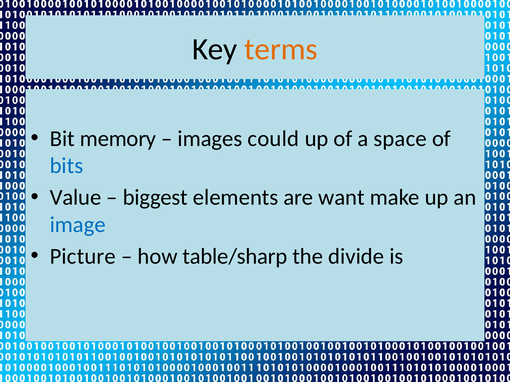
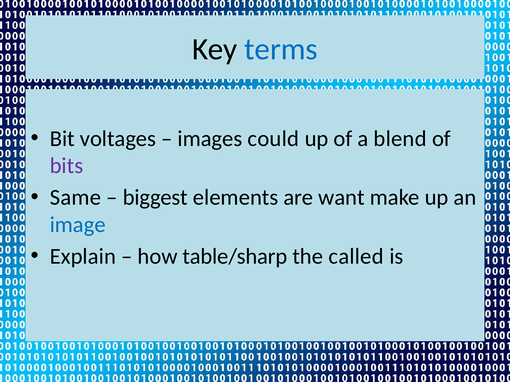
terms colour: orange -> blue
memory: memory -> voltages
space: space -> blend
bits colour: blue -> purple
Value: Value -> Same
Picture: Picture -> Explain
divide: divide -> called
